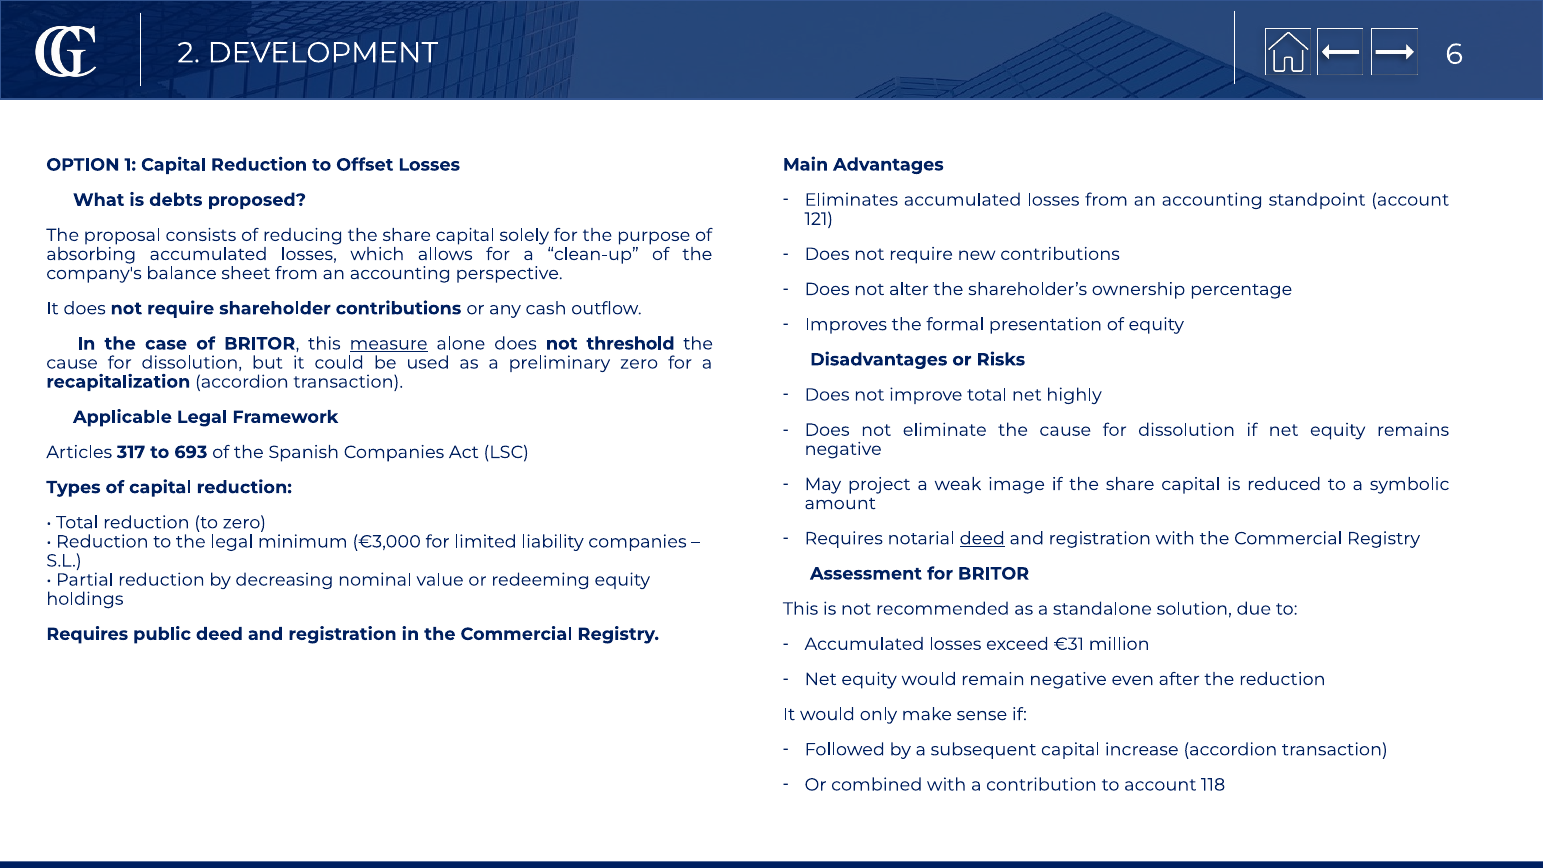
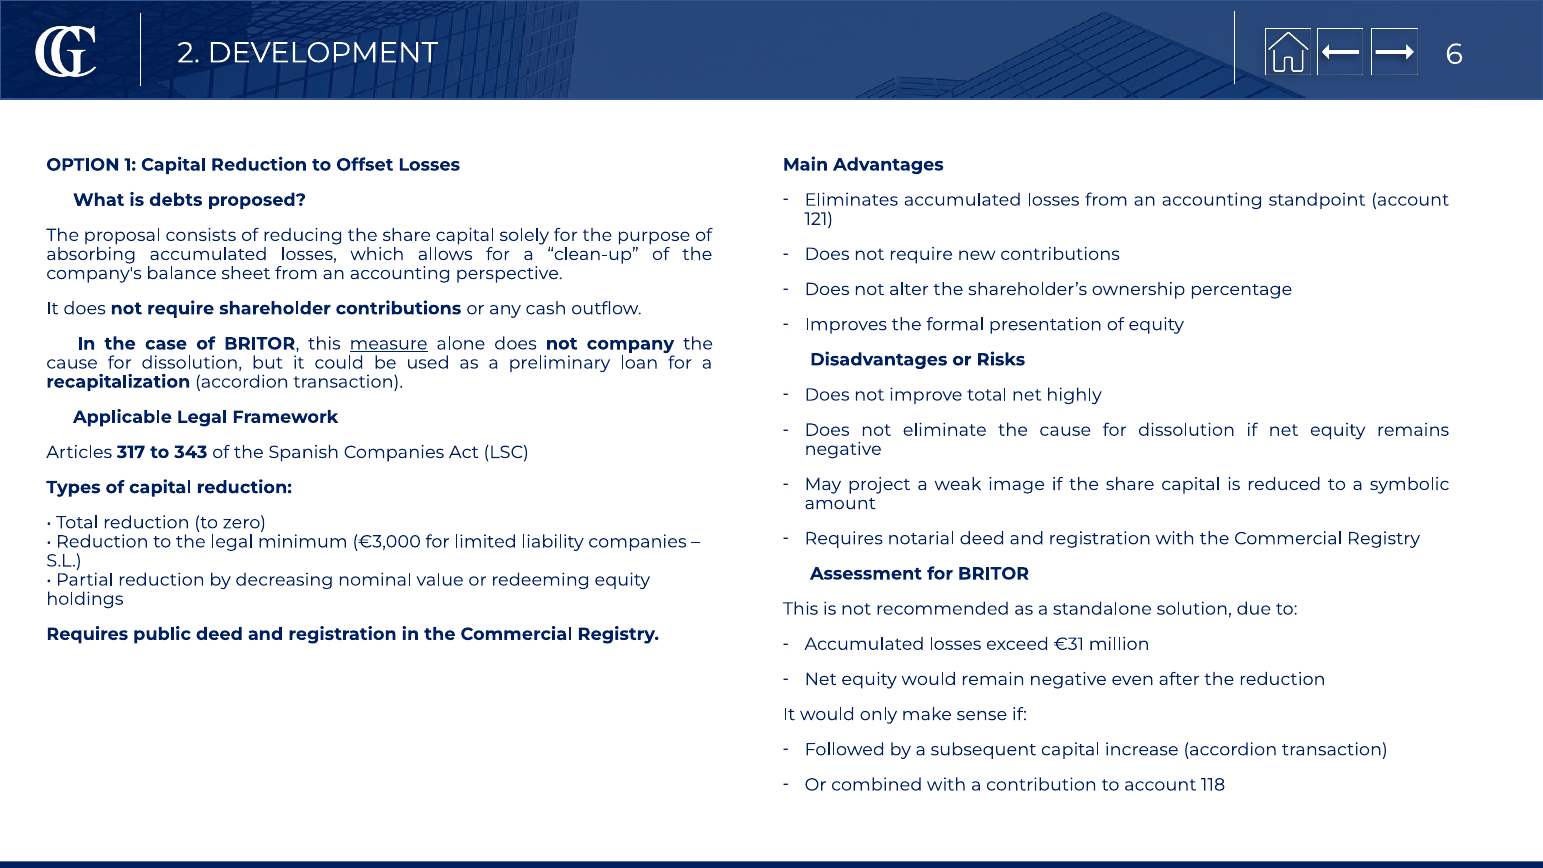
threshold: threshold -> company
preliminary zero: zero -> loan
693: 693 -> 343
deed at (982, 538) underline: present -> none
